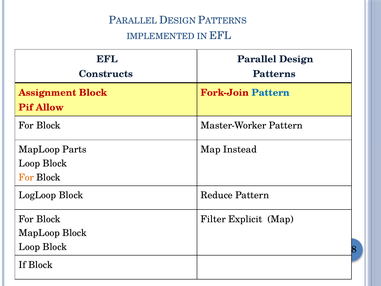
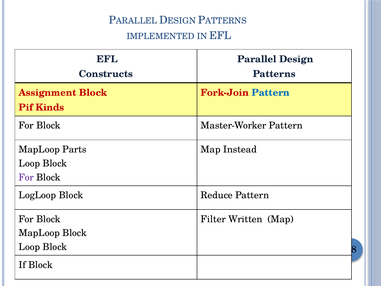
Allow: Allow -> Kinds
For at (26, 177) colour: orange -> purple
Explicit: Explicit -> Written
